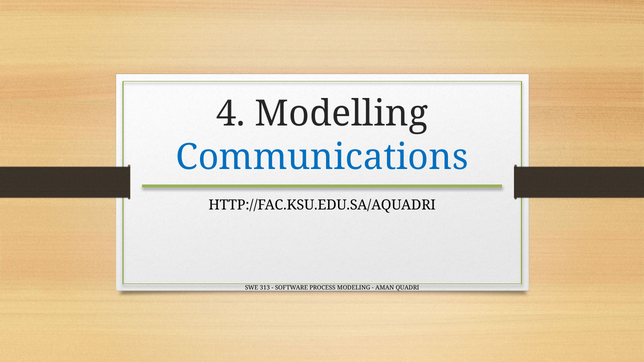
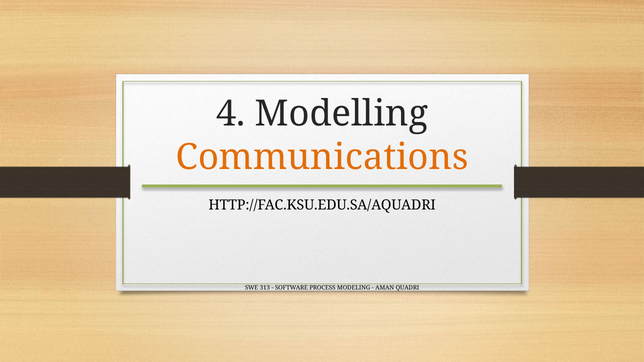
Communications colour: blue -> orange
